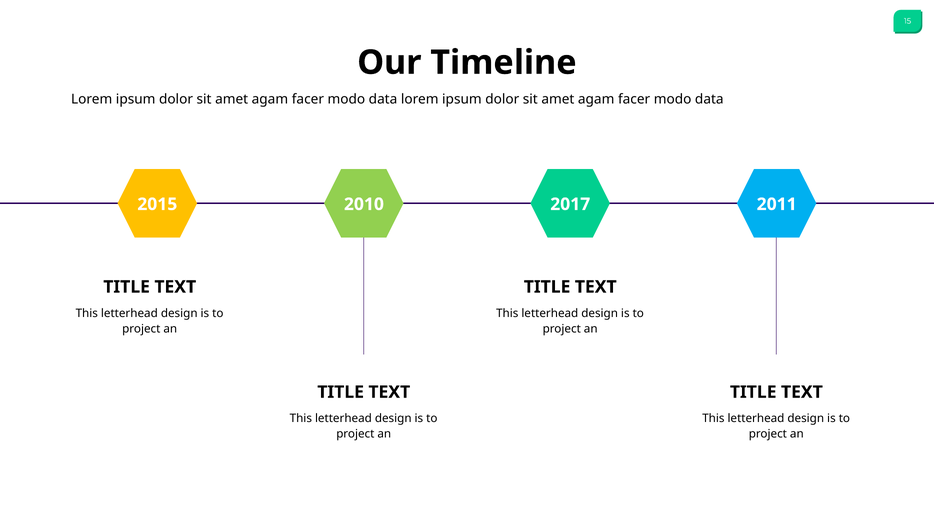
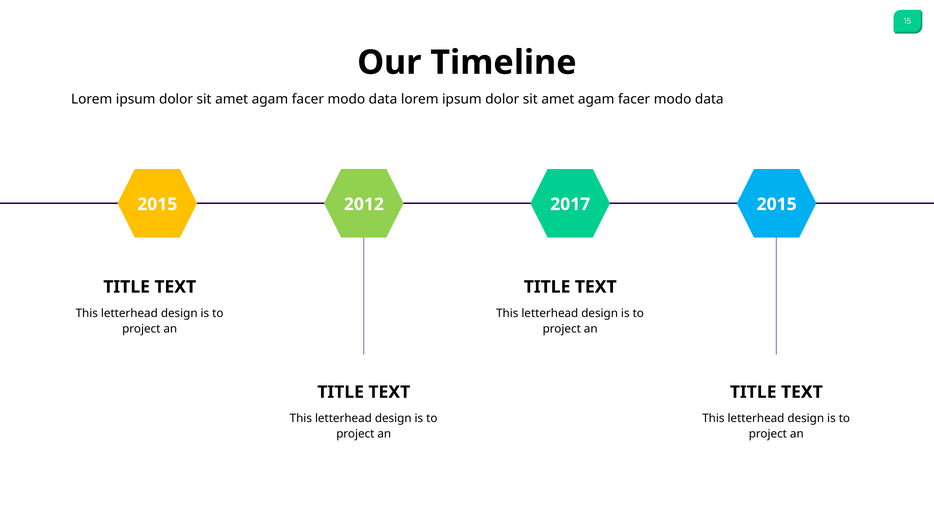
2010: 2010 -> 2012
2017 2011: 2011 -> 2015
